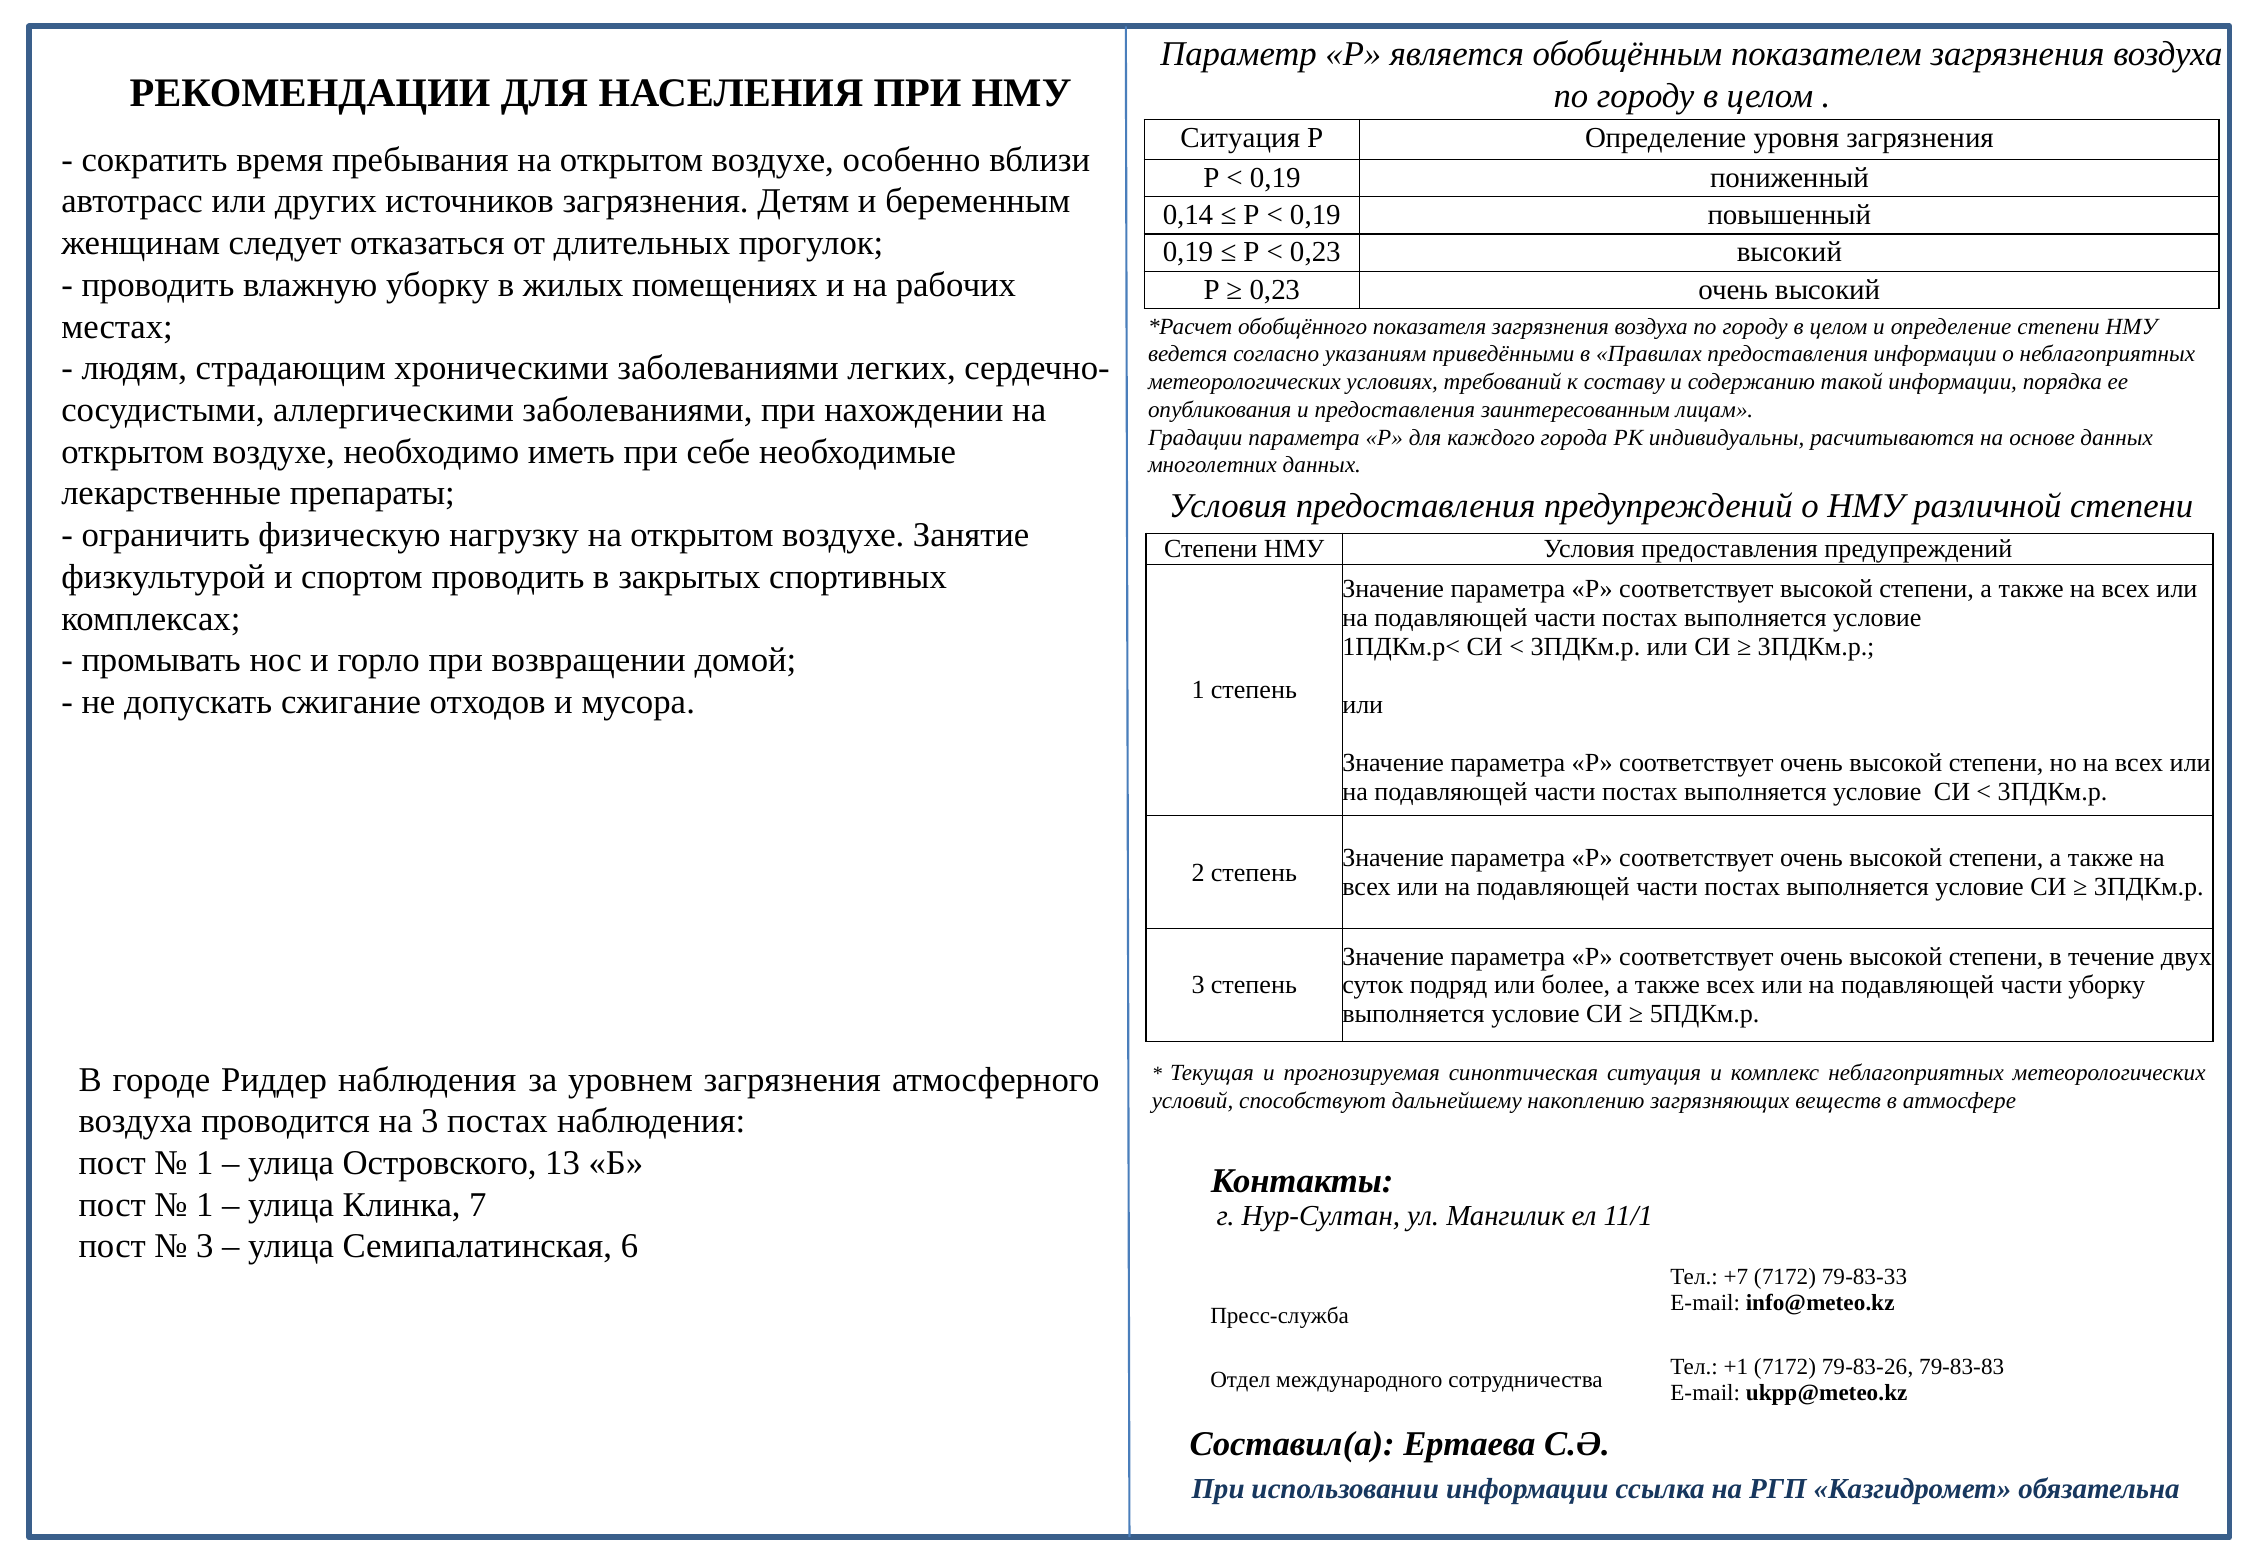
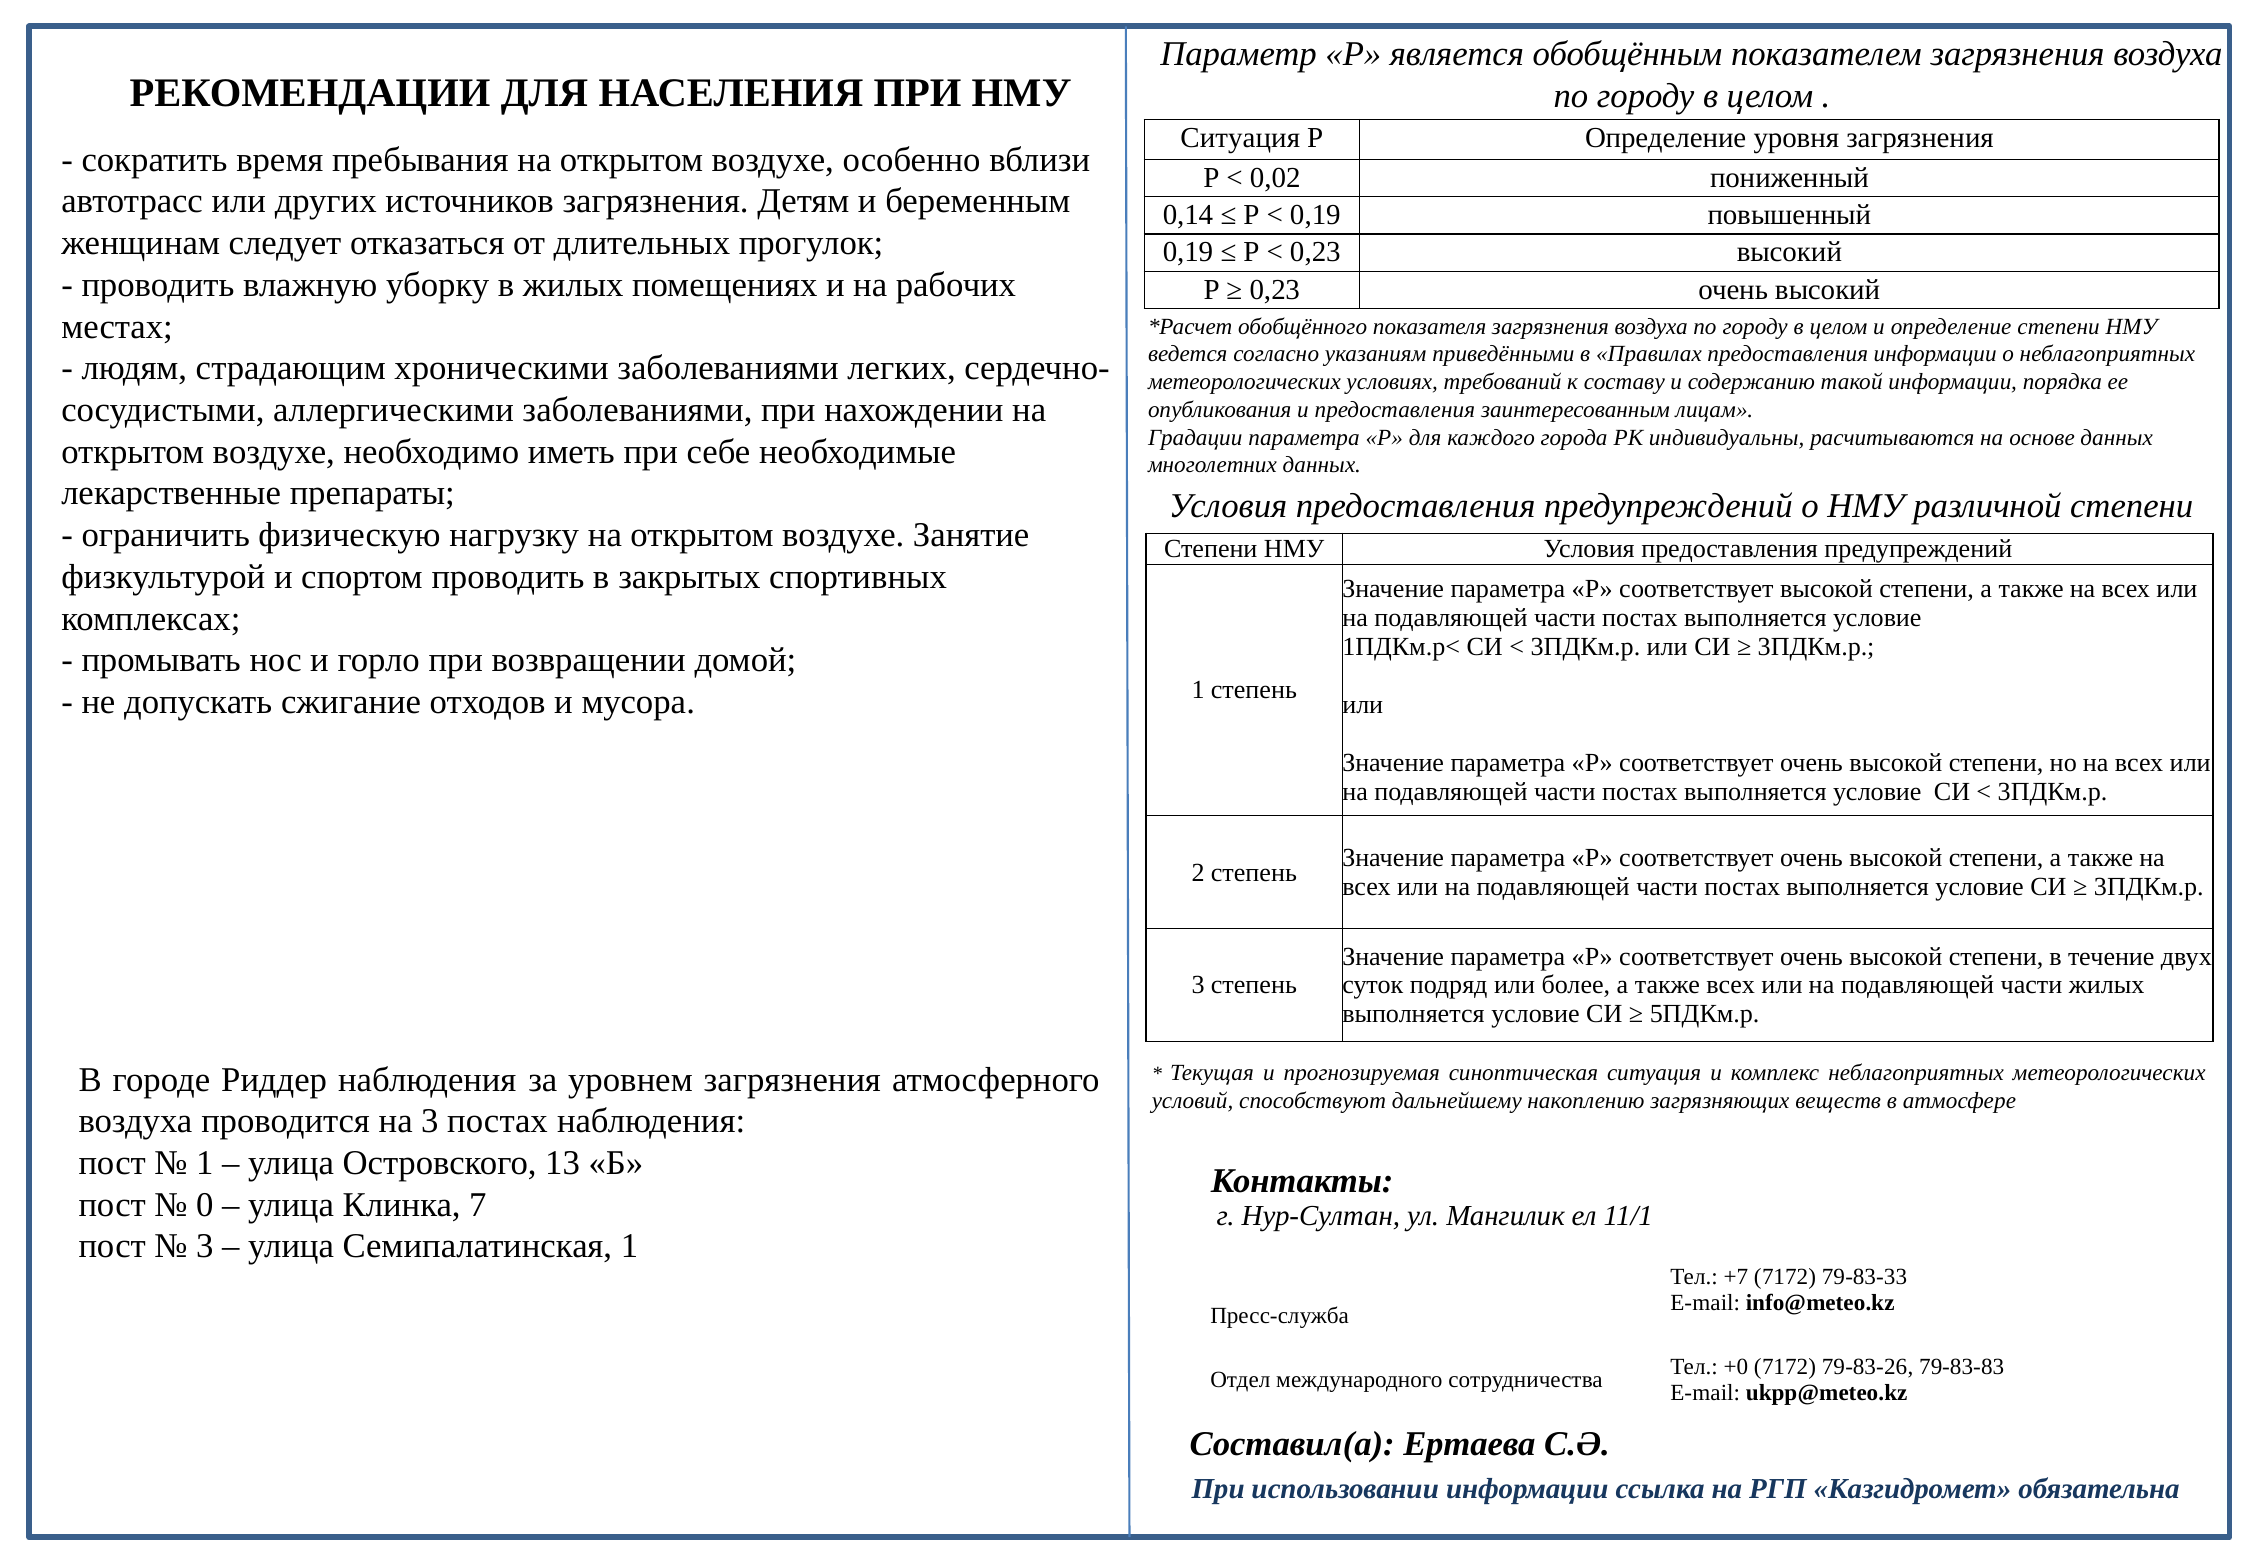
0,19 at (1275, 178): 0,19 -> 0,02
части уборку: уборку -> жилых
1 at (205, 1205): 1 -> 0
Семипалатинская 6: 6 -> 1
+1: +1 -> +0
